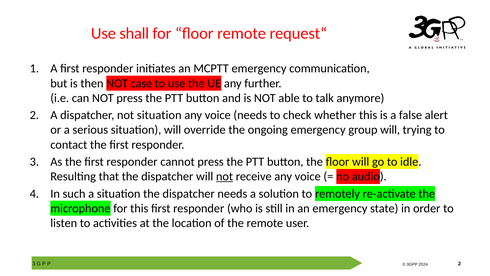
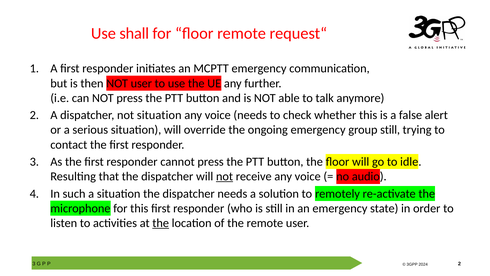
NOT case: case -> user
group will: will -> still
the at (161, 223) underline: none -> present
